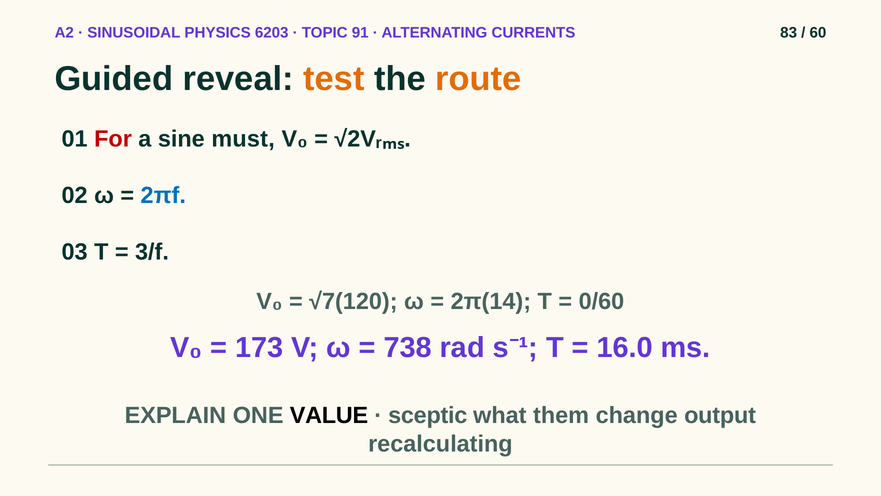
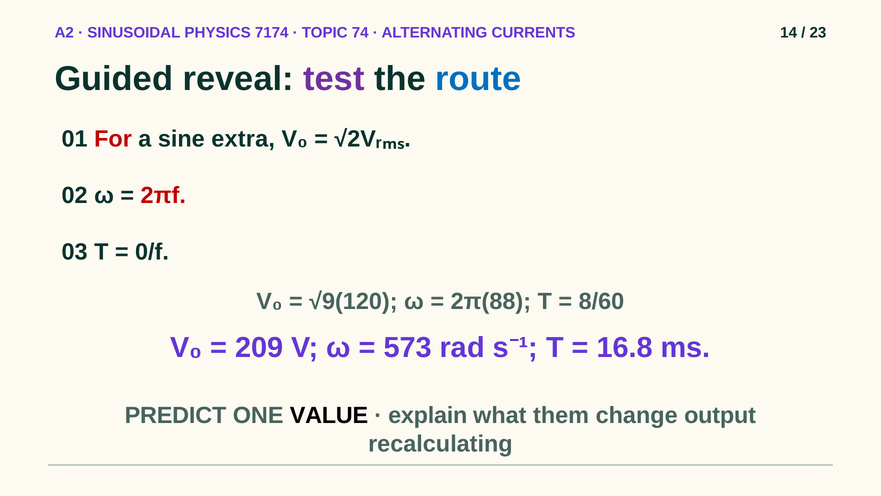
6203: 6203 -> 7174
91: 91 -> 74
83: 83 -> 14
60: 60 -> 23
test colour: orange -> purple
route colour: orange -> blue
must: must -> extra
2πf colour: blue -> red
3/f: 3/f -> 0/f
√7(120: √7(120 -> √9(120
2π(14: 2π(14 -> 2π(88
0/60: 0/60 -> 8/60
173: 173 -> 209
738: 738 -> 573
16.0: 16.0 -> 16.8
EXPLAIN: EXPLAIN -> PREDICT
sceptic: sceptic -> explain
